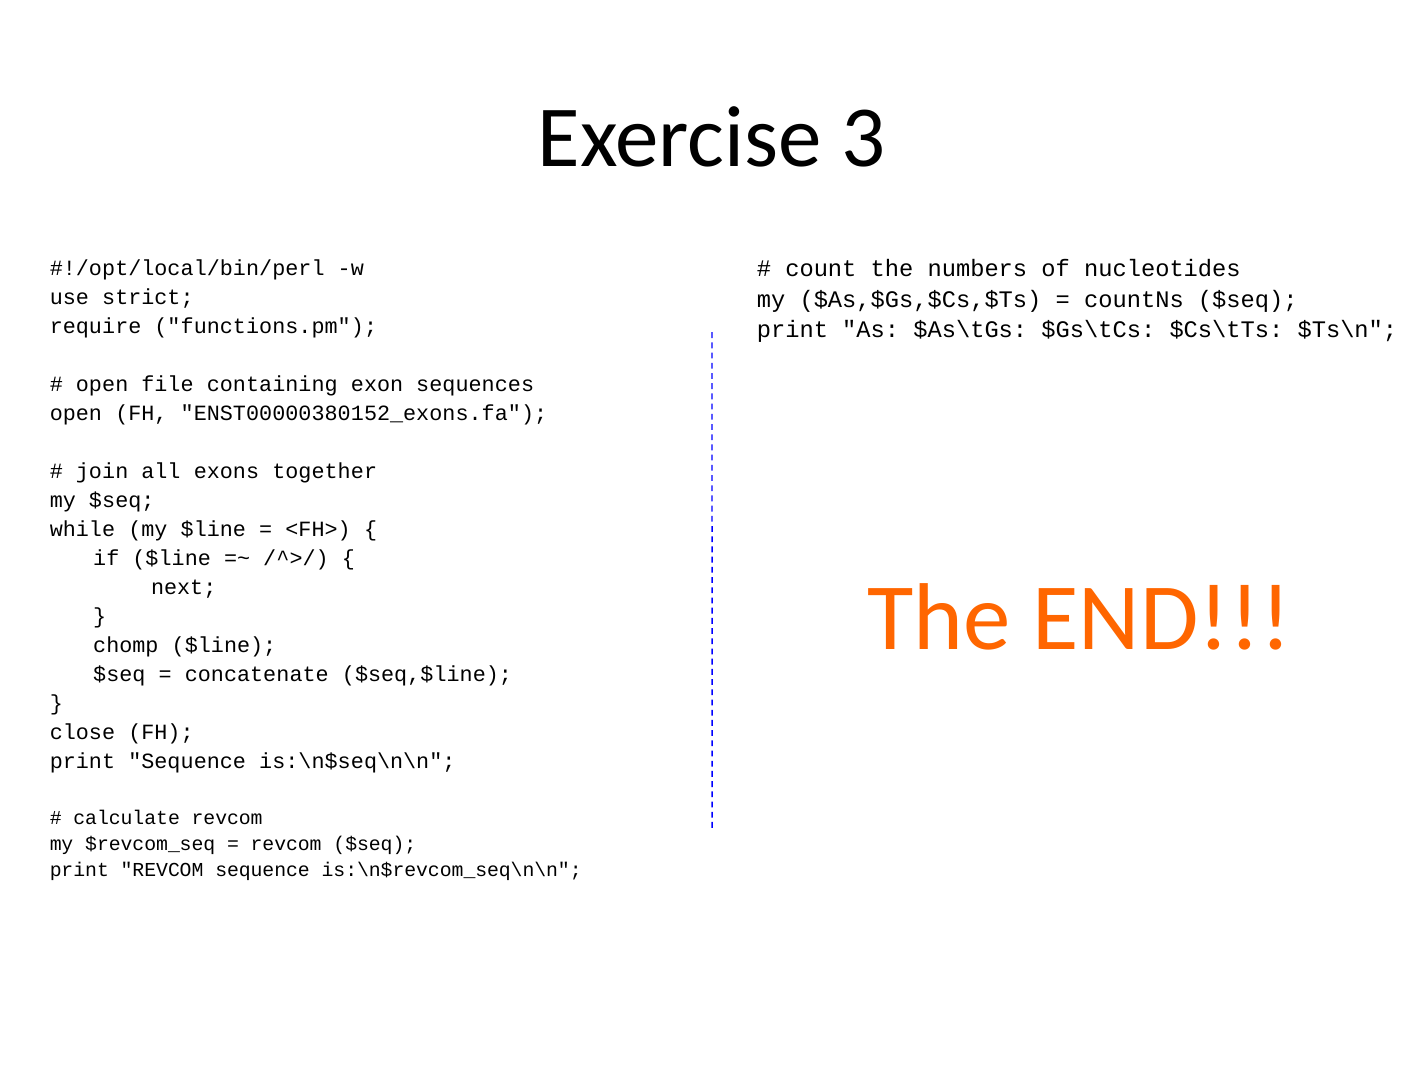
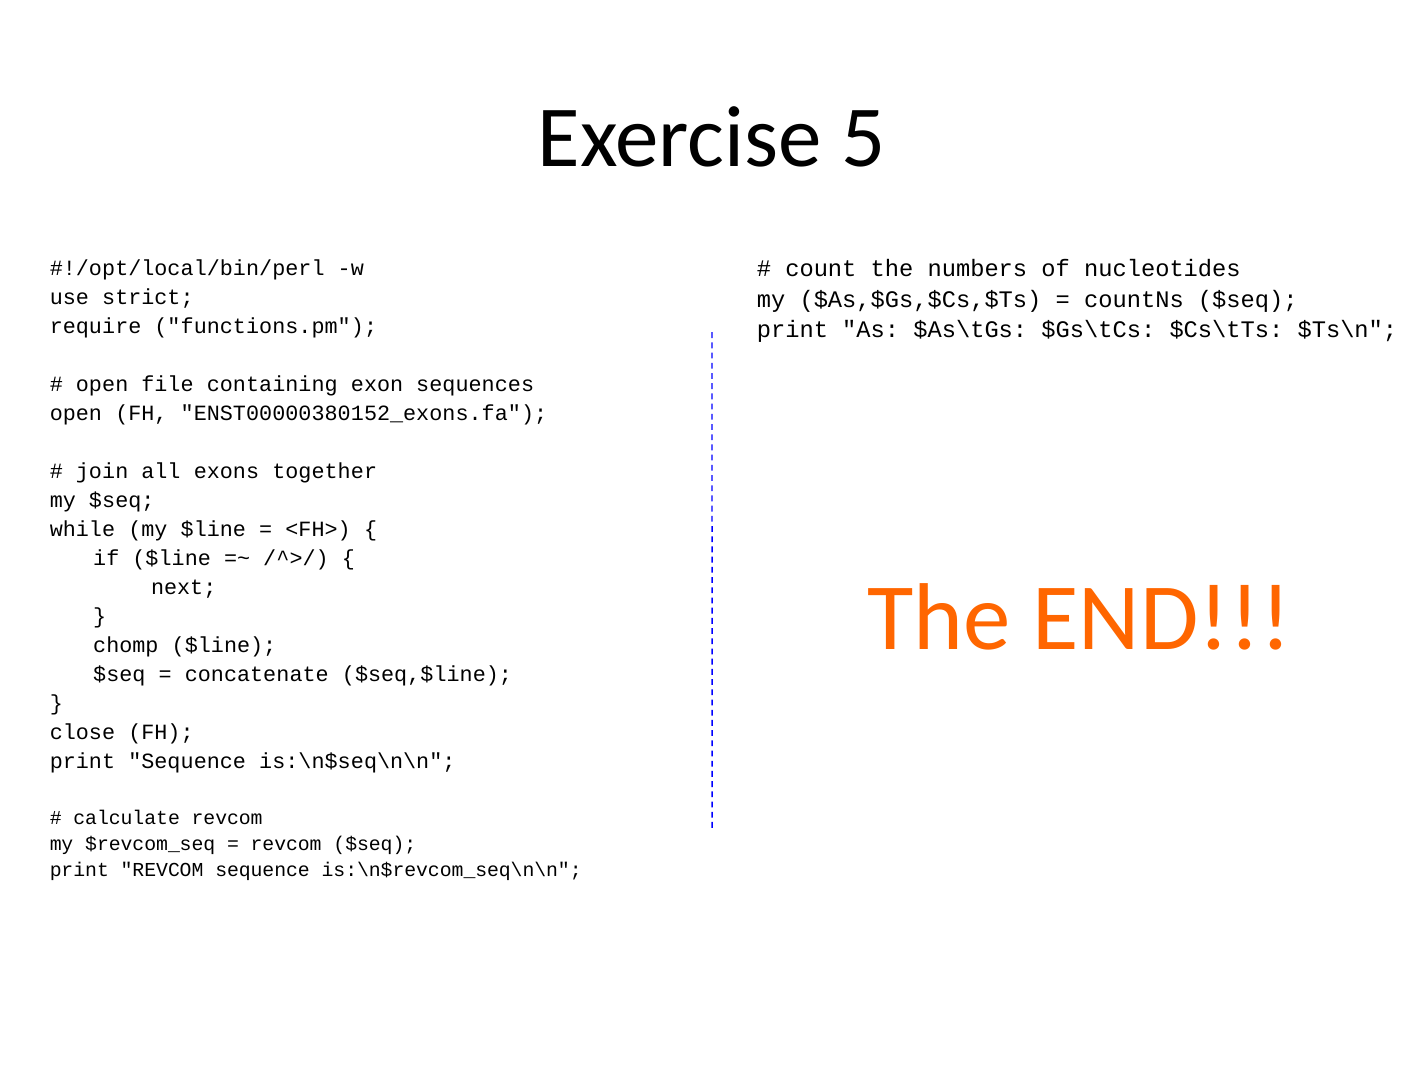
3: 3 -> 5
